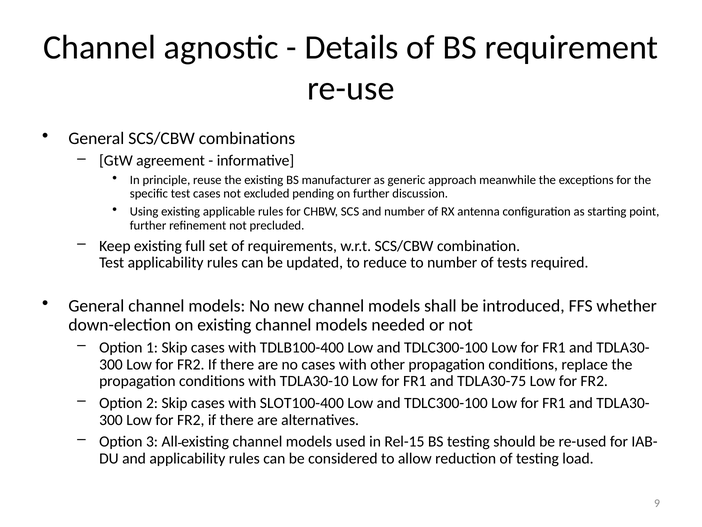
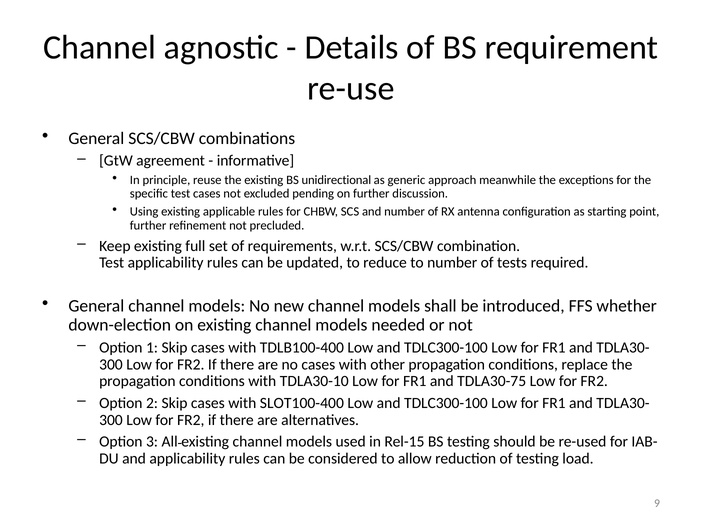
manufacturer: manufacturer -> unidirectional
